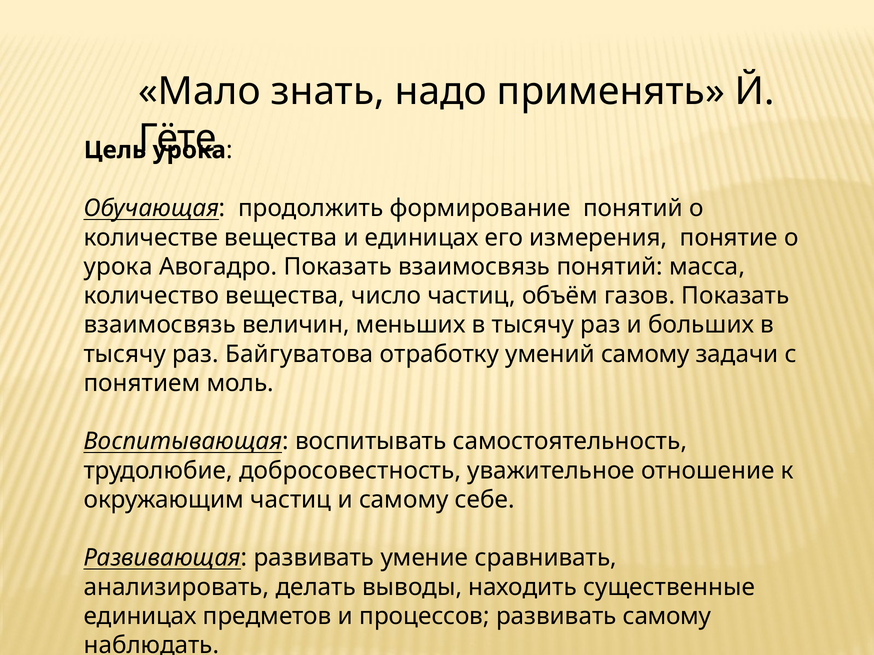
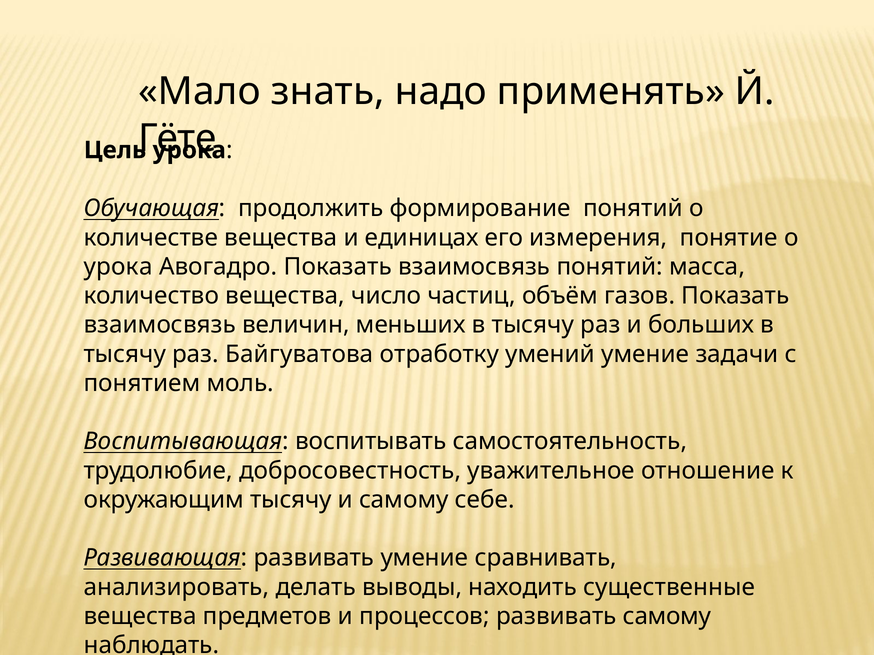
умений самому: самому -> умение
окружающим частиц: частиц -> тысячу
единицах at (140, 617): единицах -> вещества
